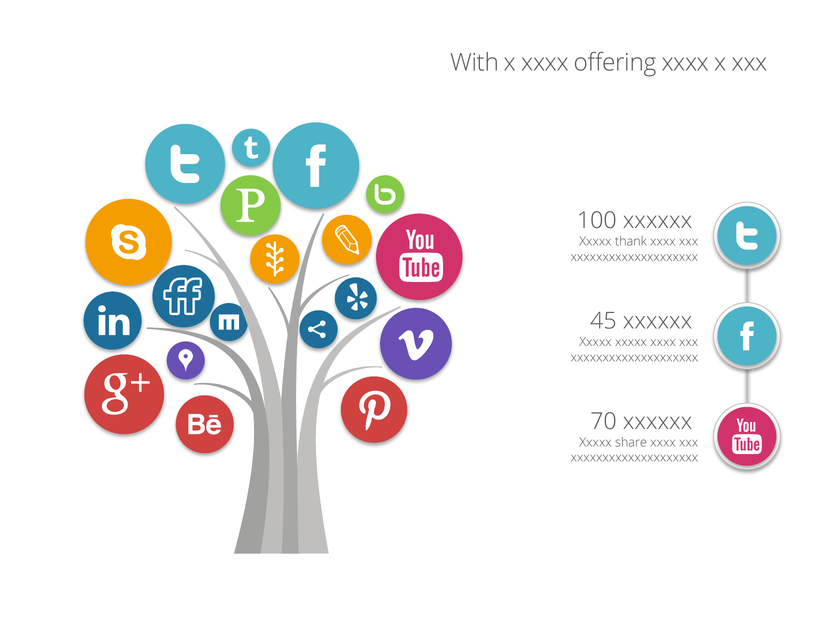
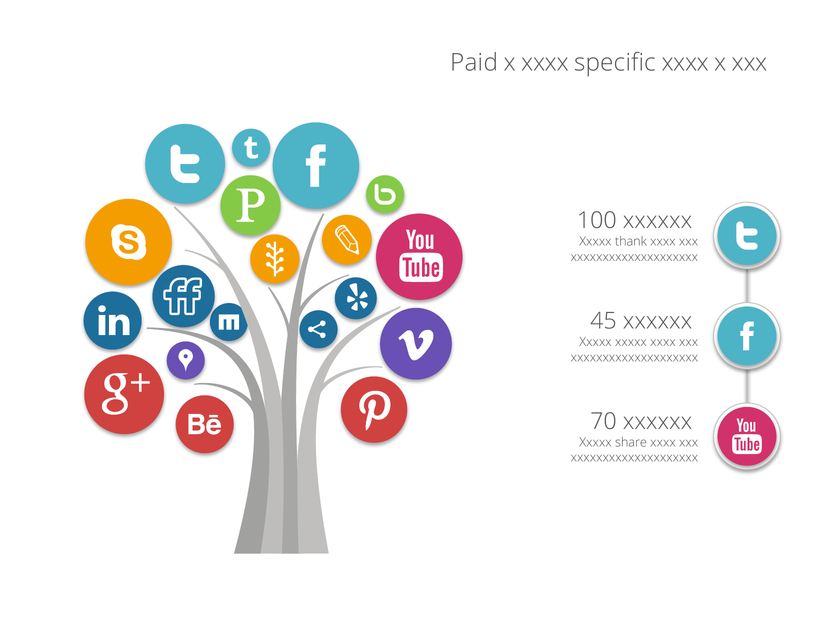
With: With -> Paid
offering: offering -> specific
